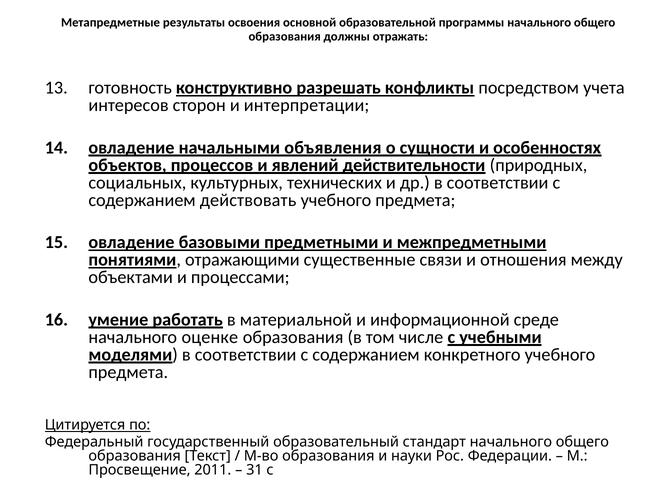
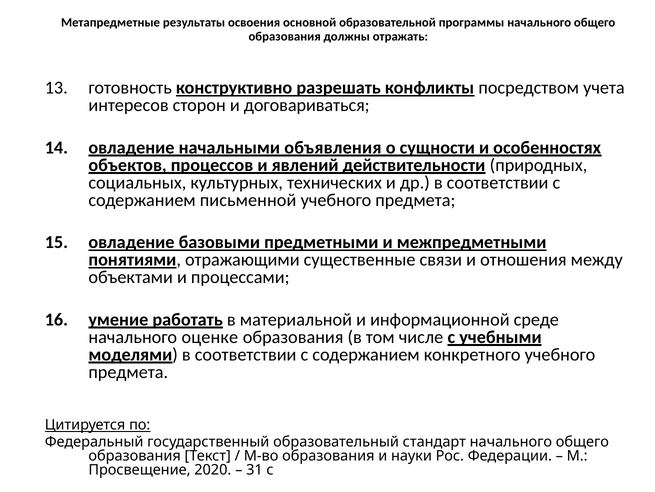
интерпретации: интерпретации -> договариваться
действовать: действовать -> письменной
2011: 2011 -> 2020
